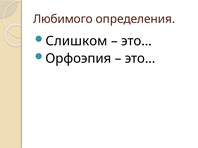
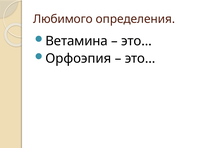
Слишком: Слишком -> Ветамина
